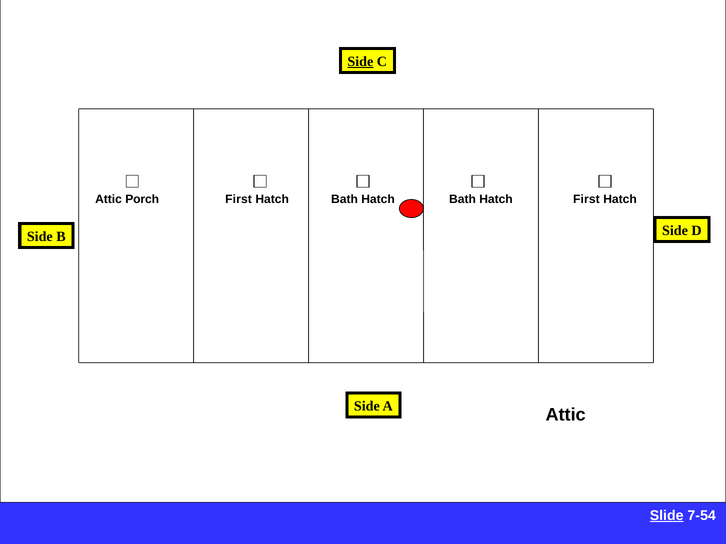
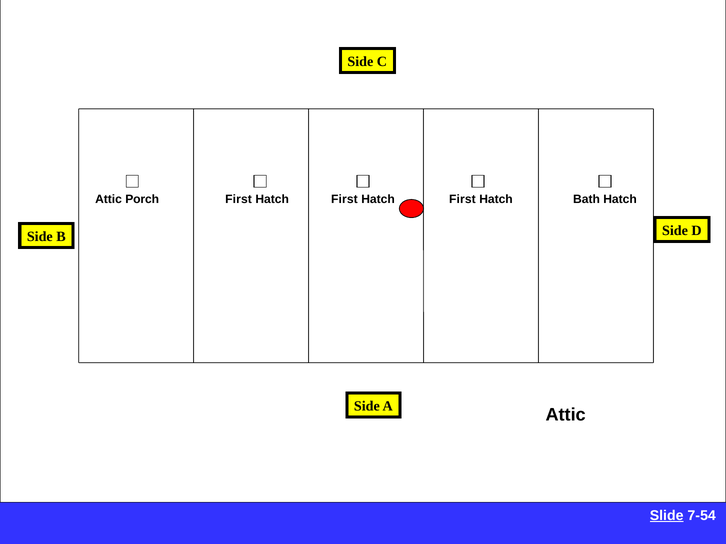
Side at (360, 61) underline: present -> none
Bath at (345, 199): Bath -> First
Bath at (462, 199): Bath -> First
Hatch First: First -> Bath
